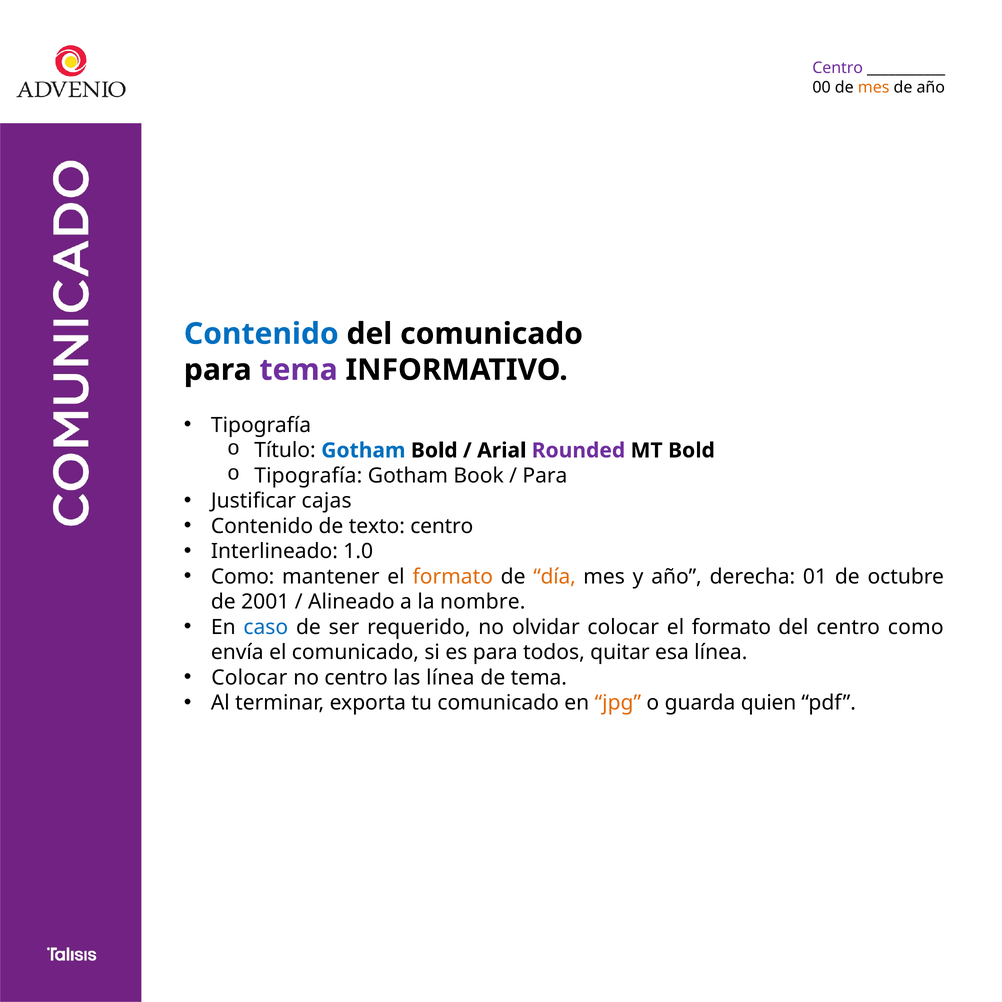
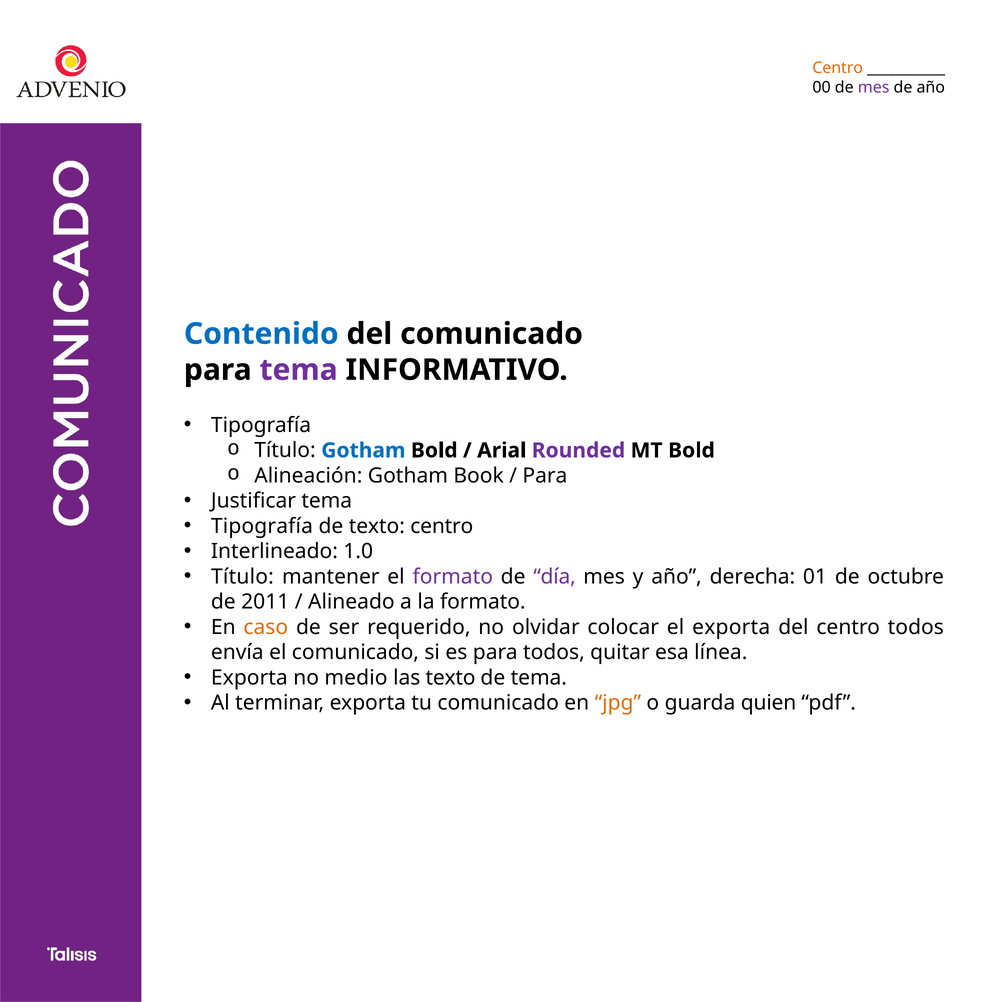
Centro at (838, 68) colour: purple -> orange
mes at (874, 87) colour: orange -> purple
o Tipografía: Tipografía -> Alineación
Justificar cajas: cajas -> tema
Contenido at (262, 526): Contenido -> Tipografía
Como at (243, 577): Como -> Título
formato at (453, 577) colour: orange -> purple
día colour: orange -> purple
2001: 2001 -> 2011
la nombre: nombre -> formato
caso colour: blue -> orange
colocar el formato: formato -> exporta
centro como: como -> todos
Colocar at (249, 678): Colocar -> Exporta
no centro: centro -> medio
las línea: línea -> texto
